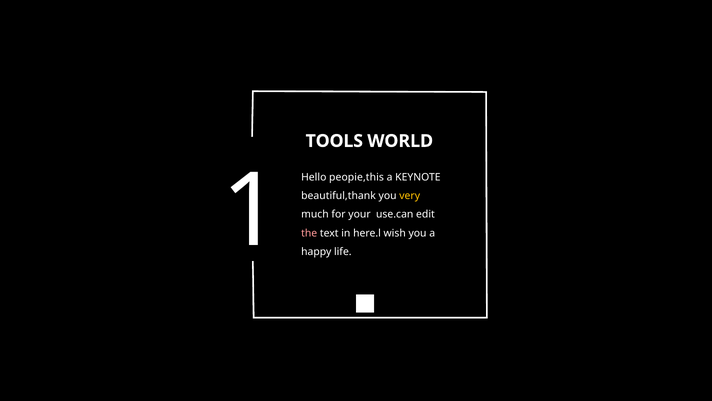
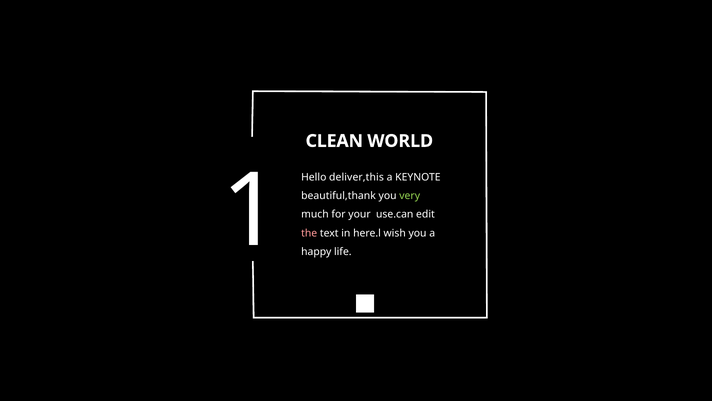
TOOLS: TOOLS -> CLEAN
peopie,this: peopie,this -> deliver,this
very colour: yellow -> light green
